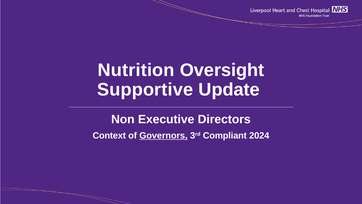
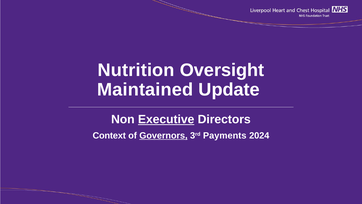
Supportive: Supportive -> Maintained
Executive underline: none -> present
Compliant: Compliant -> Payments
